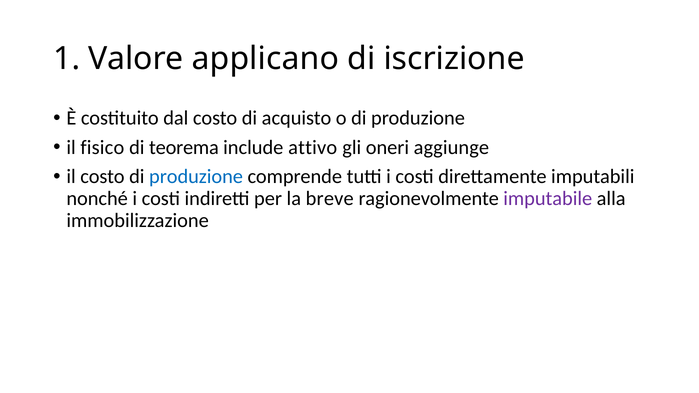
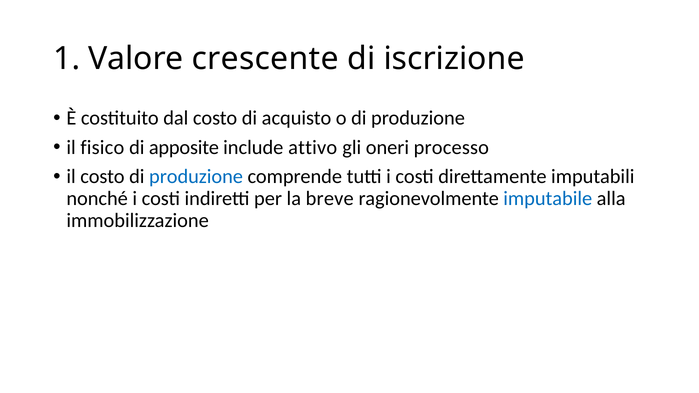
applicano: applicano -> crescente
teorema: teorema -> apposite
aggiunge: aggiunge -> processo
imputabile colour: purple -> blue
